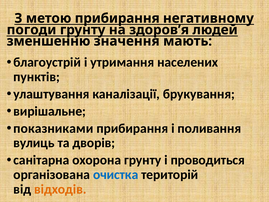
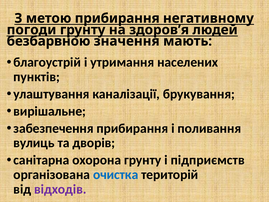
зменшенню: зменшенню -> безбарвною
показниками: показниками -> забезпечення
проводиться: проводиться -> підприємств
відходів colour: orange -> purple
